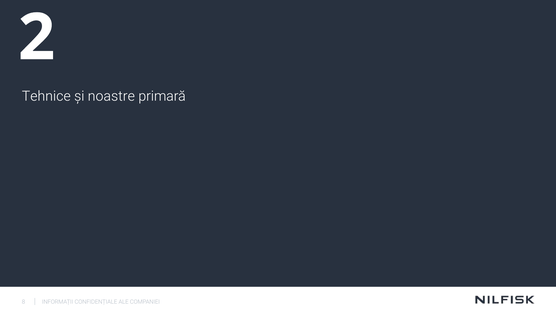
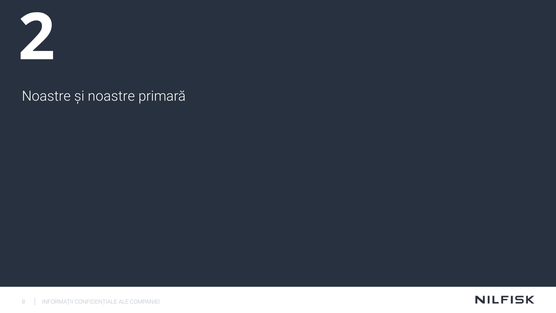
Tehnice at (46, 96): Tehnice -> Noastre
